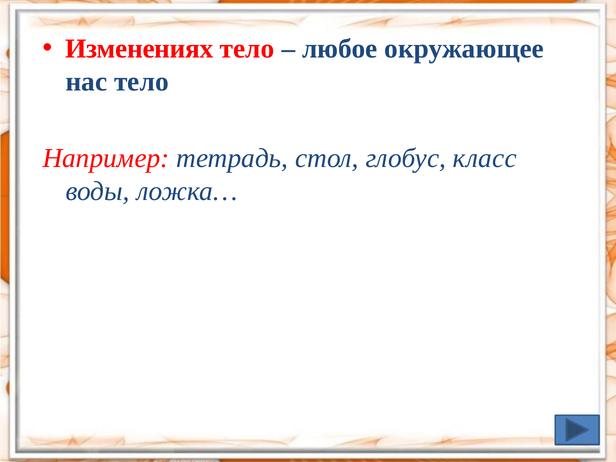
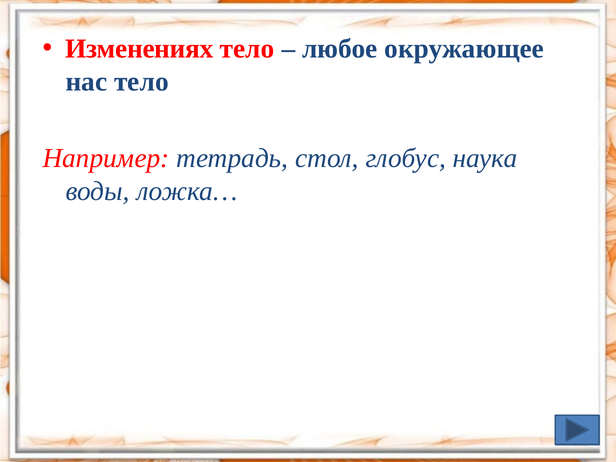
класс: класс -> наука
